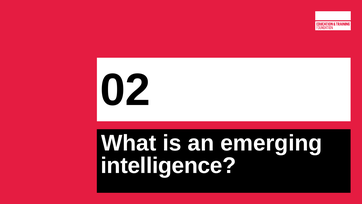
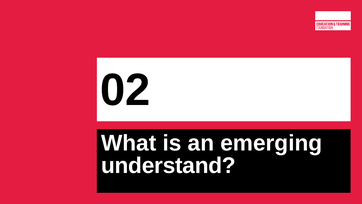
intelligence: intelligence -> understand
